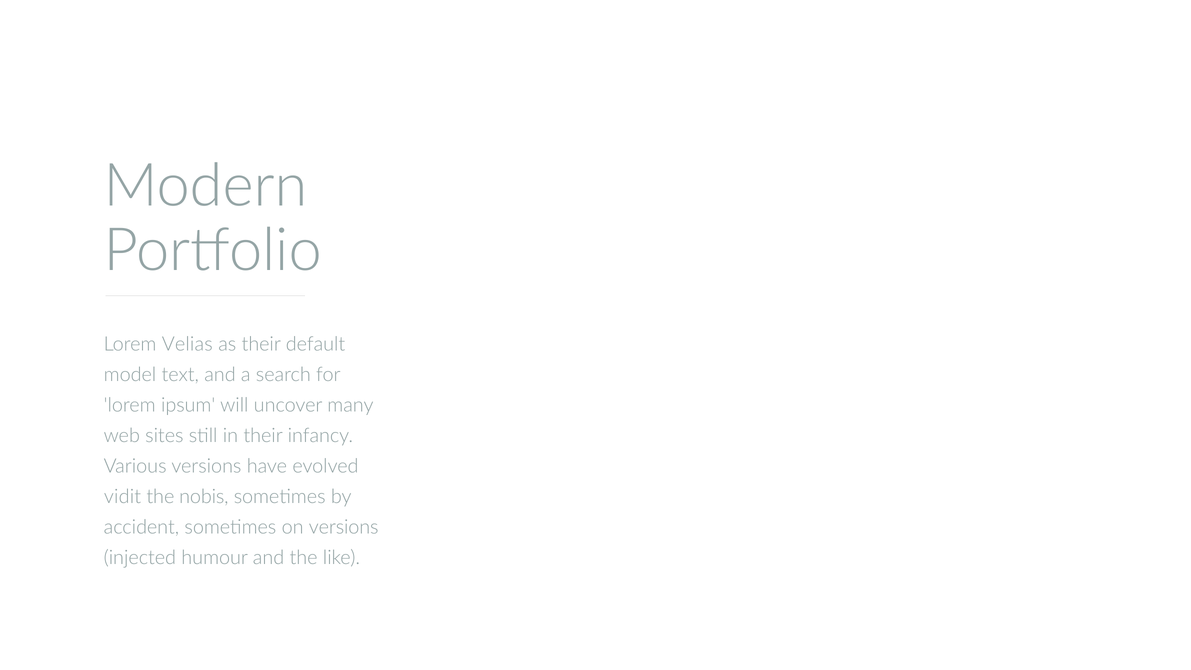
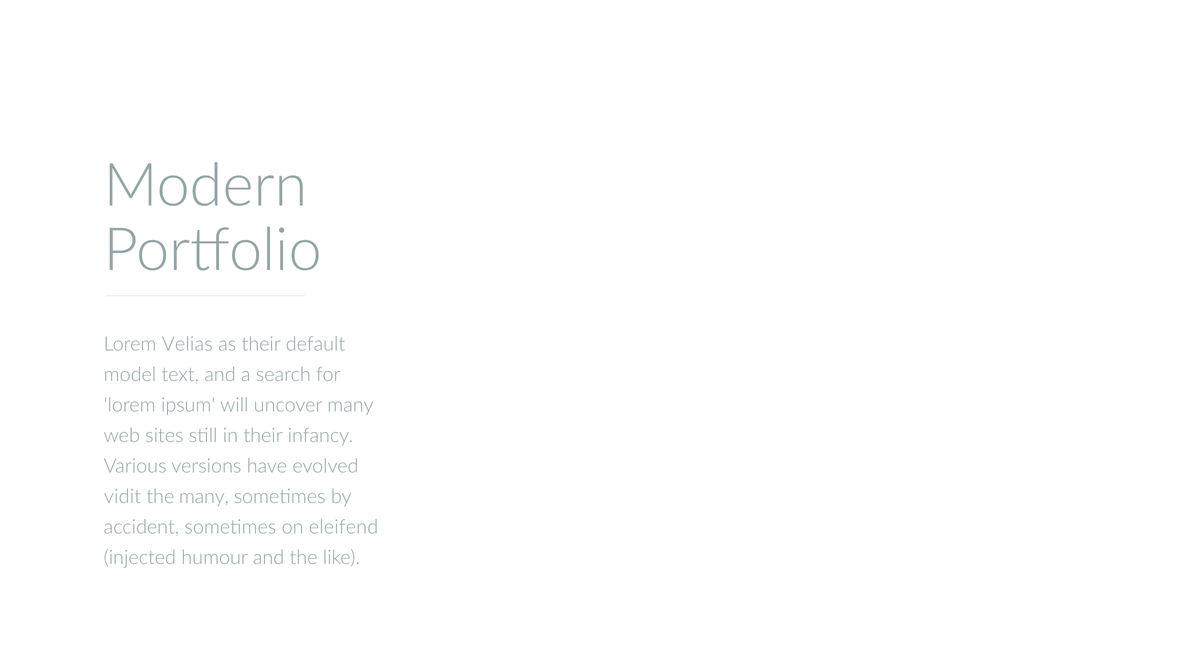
the nobis: nobis -> many
on versions: versions -> eleifend
